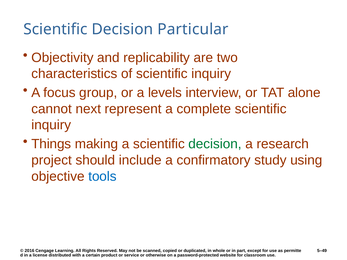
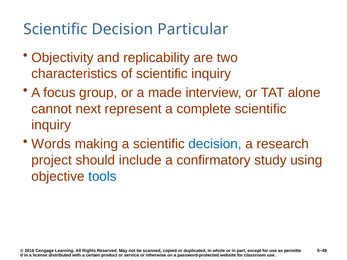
levels: levels -> made
Things: Things -> Words
decision at (215, 144) colour: green -> blue
